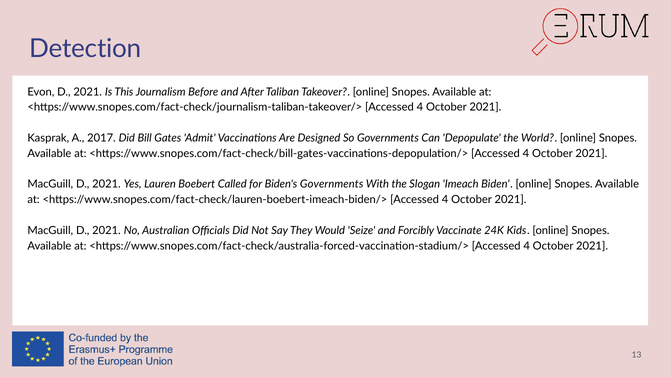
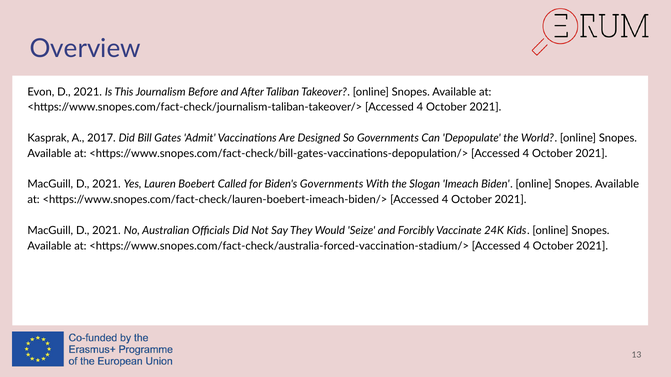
Detection: Detection -> Overview
